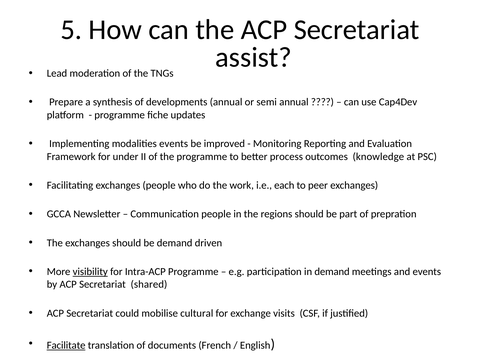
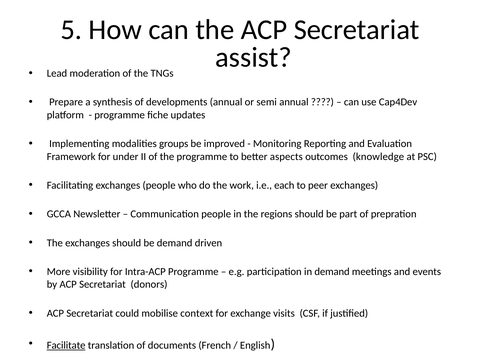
modalities events: events -> groups
process: process -> aspects
visibility underline: present -> none
shared: shared -> donors
cultural: cultural -> context
